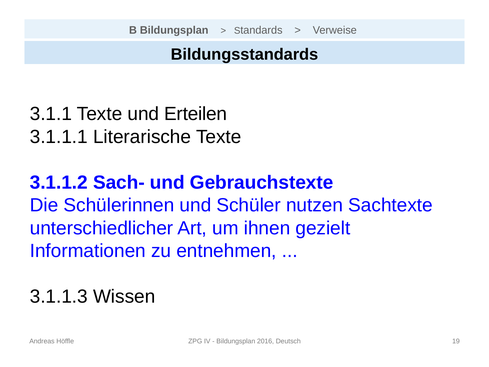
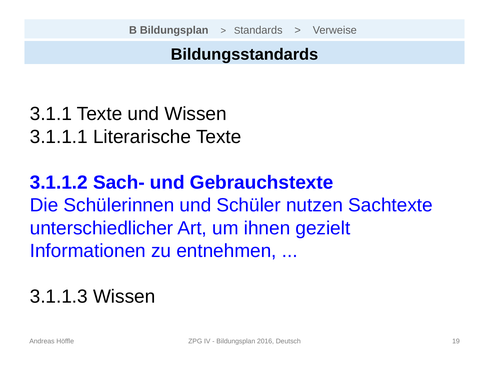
und Erteilen: Erteilen -> Wissen
